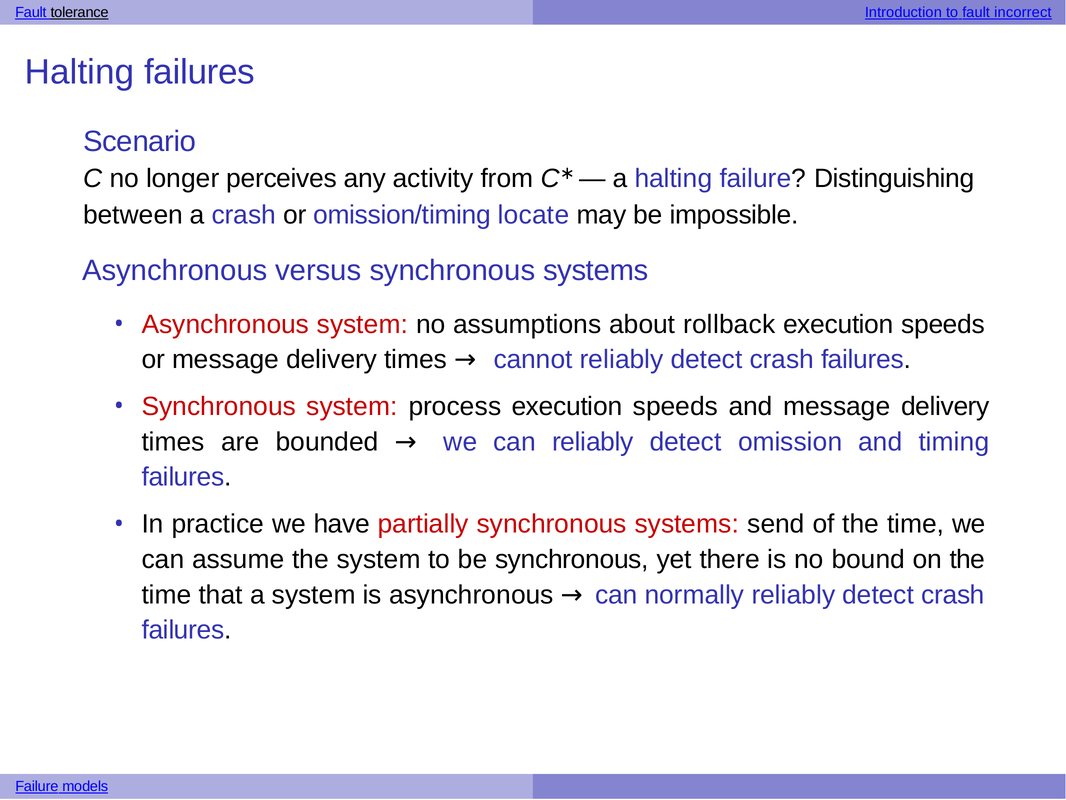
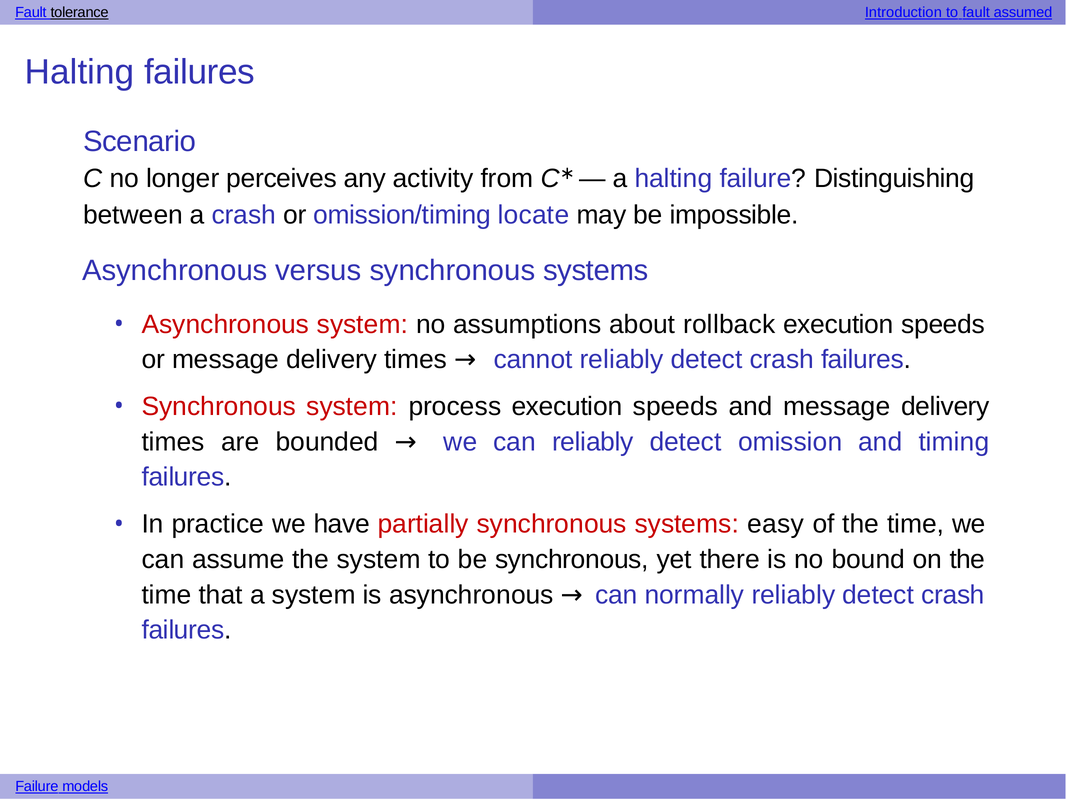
incorrect: incorrect -> assumed
send: send -> easy
